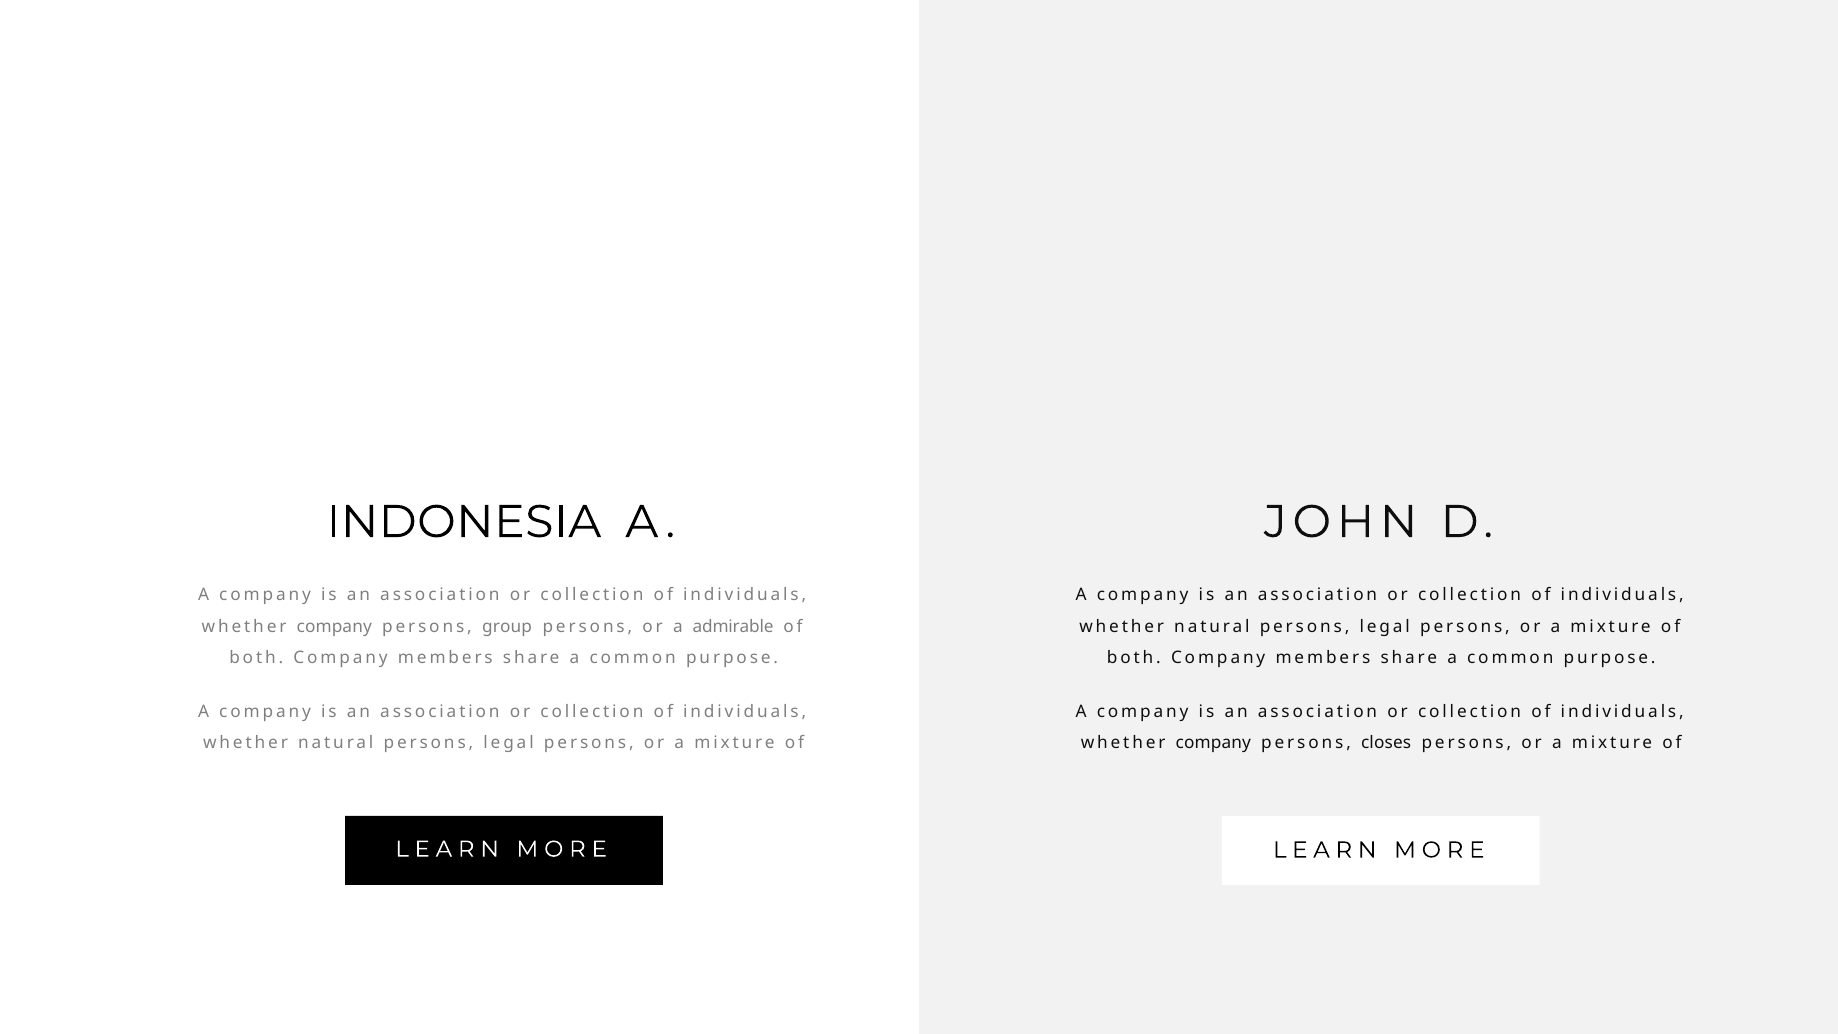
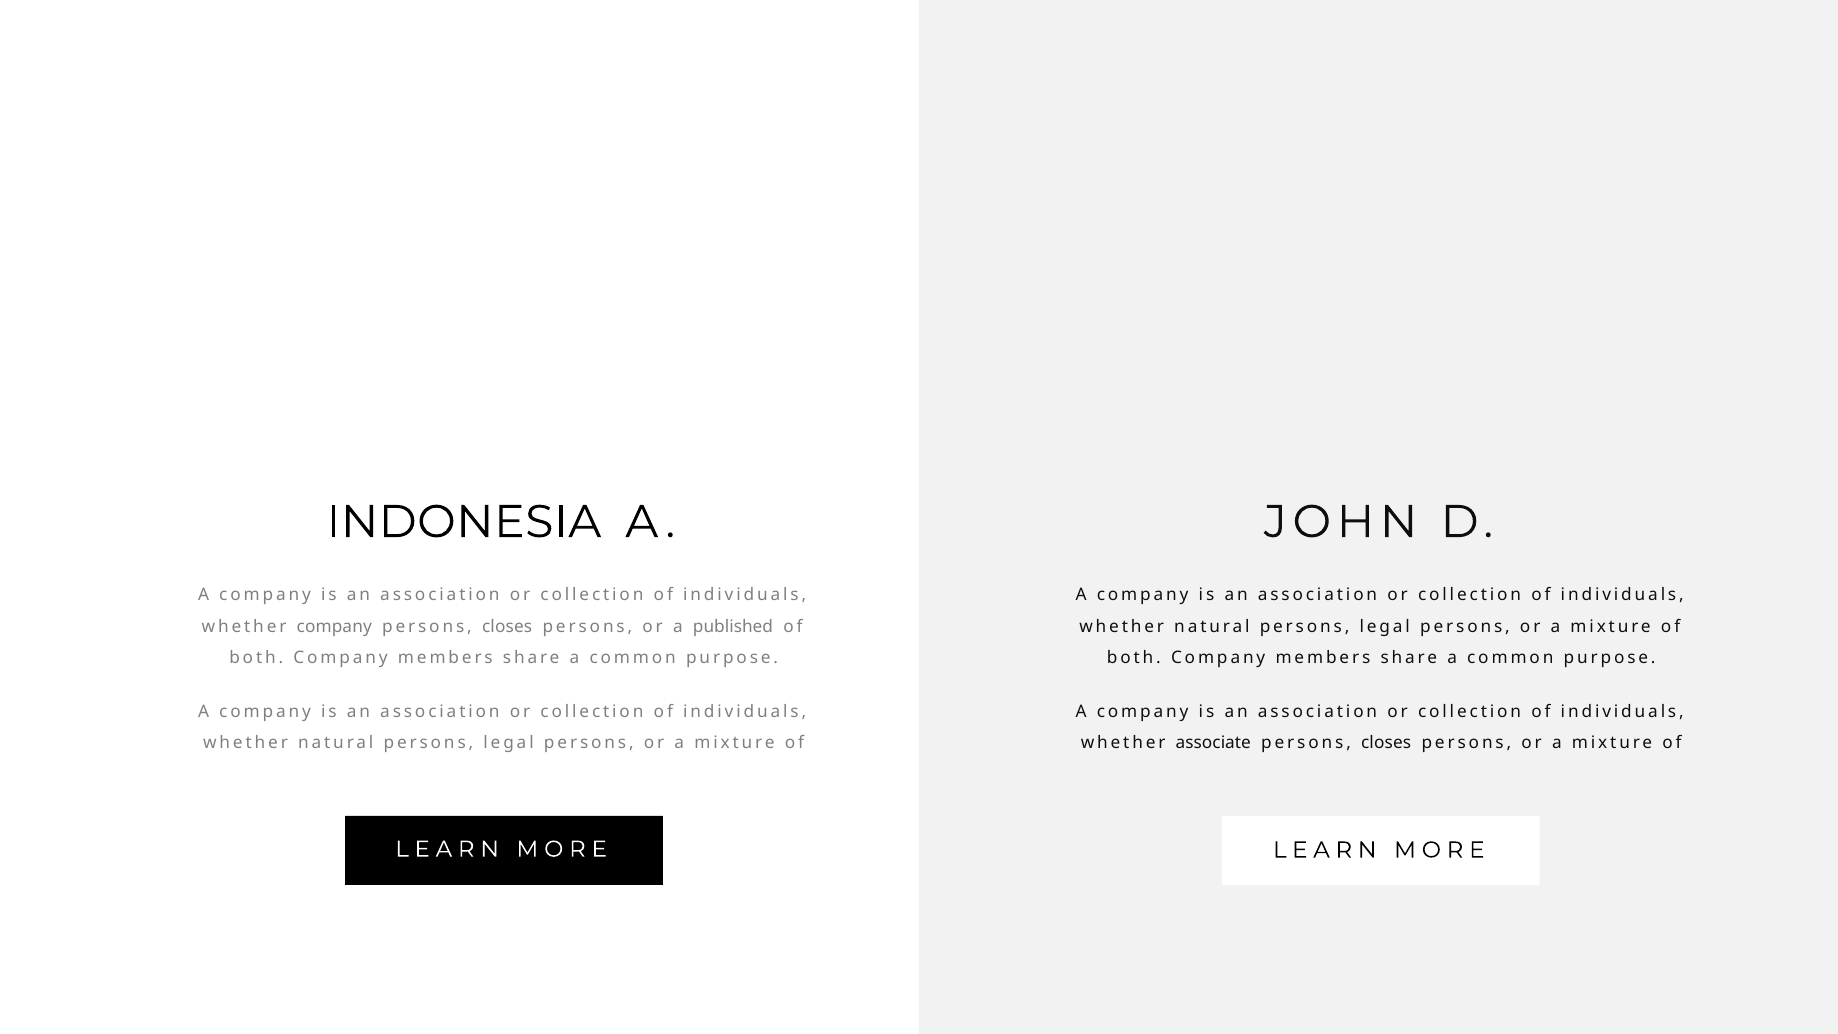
group at (507, 626): group -> closes
admirable: admirable -> published
company at (1213, 742): company -> associate
